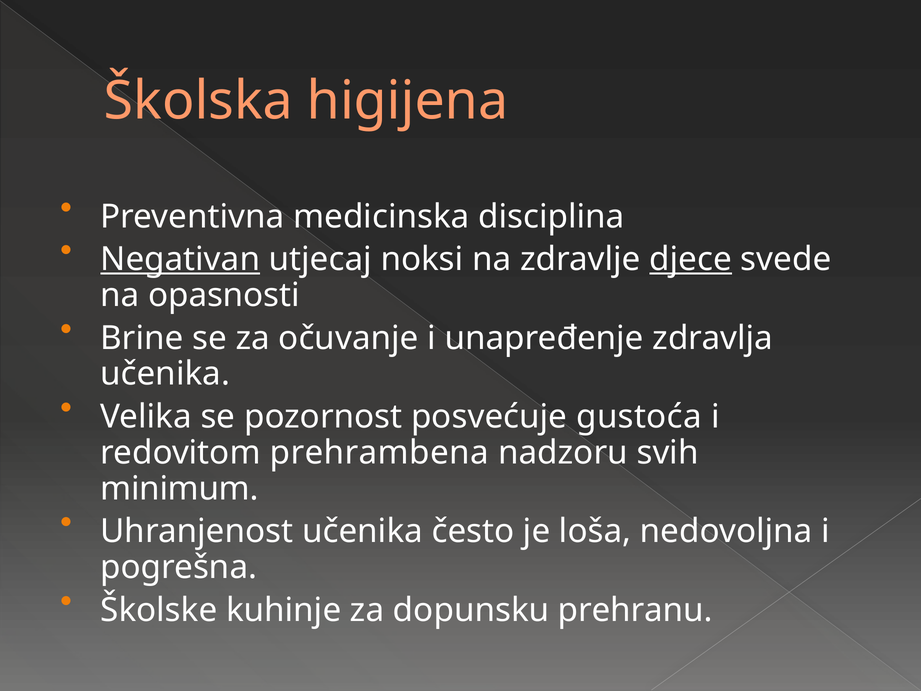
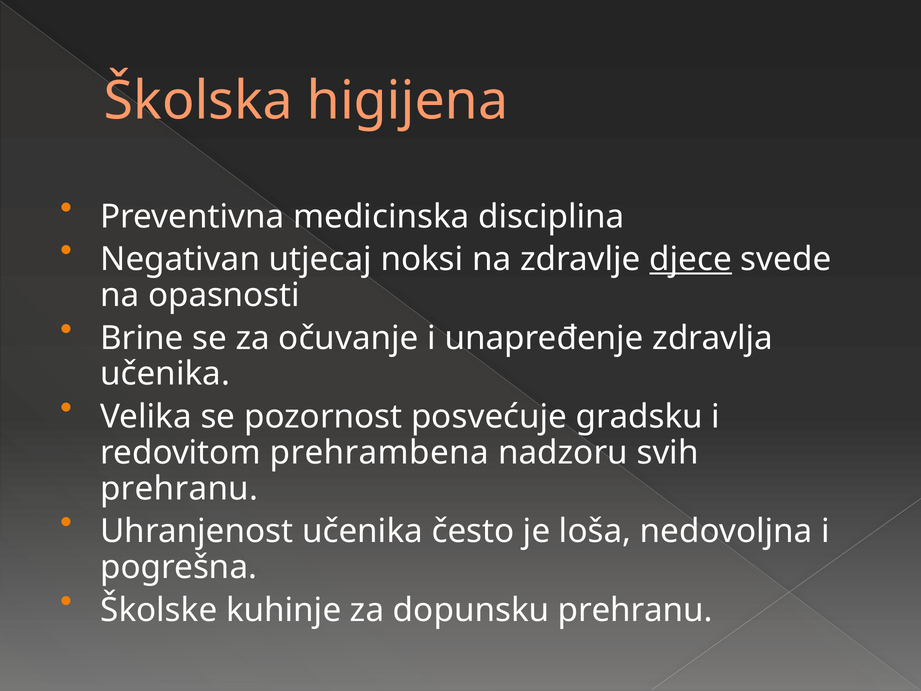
Negativan underline: present -> none
gustoća: gustoća -> gradsku
minimum at (179, 488): minimum -> prehranu
